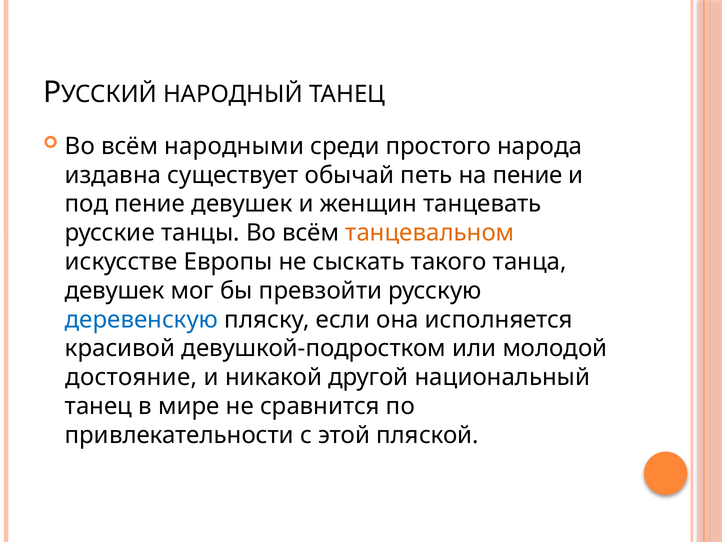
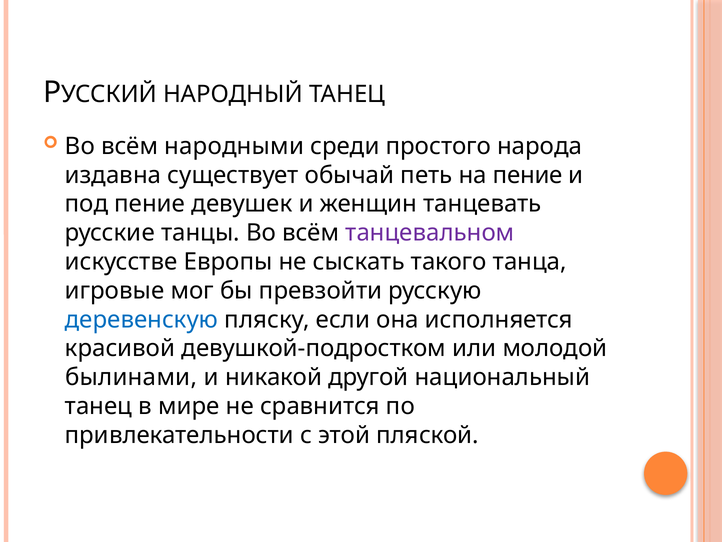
танцевальном colour: orange -> purple
девушек at (115, 290): девушек -> игровые
достояние: достояние -> былинами
